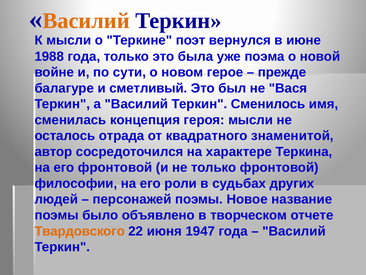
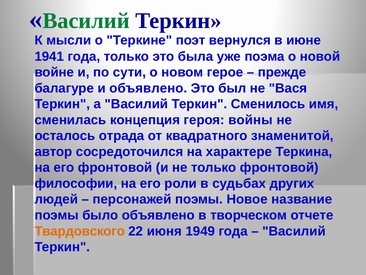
Василий at (86, 21) colour: orange -> green
1988: 1988 -> 1941
и сметливый: сметливый -> объявлено
героя мысли: мысли -> войны
1947: 1947 -> 1949
